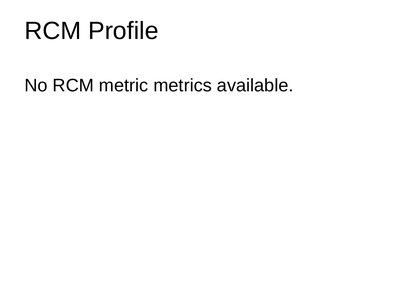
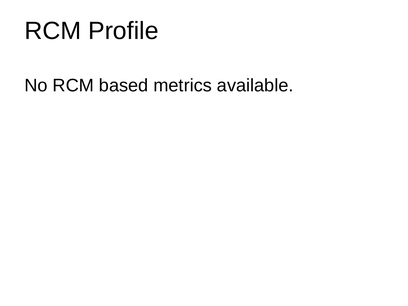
metric: metric -> based
